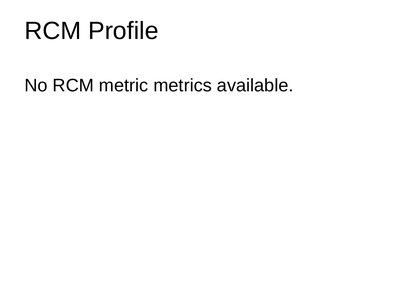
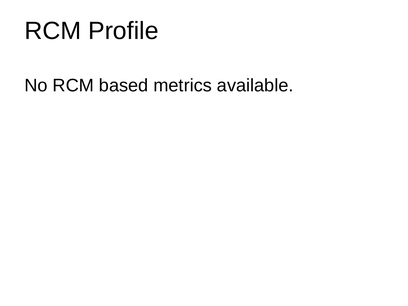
metric: metric -> based
